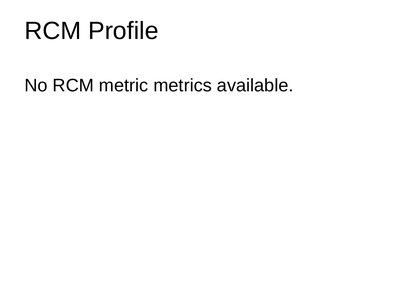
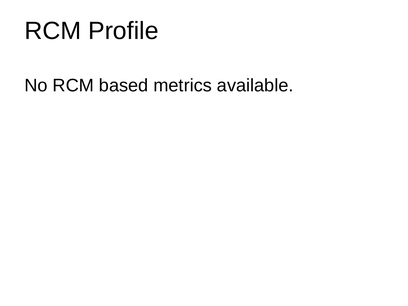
metric: metric -> based
